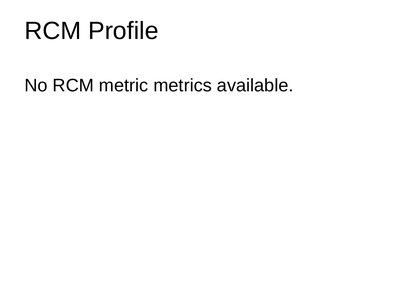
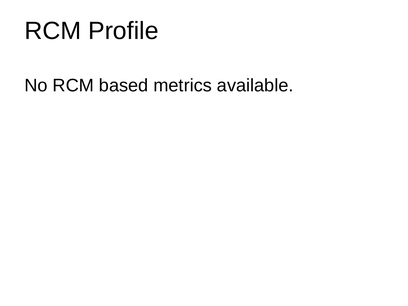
metric: metric -> based
